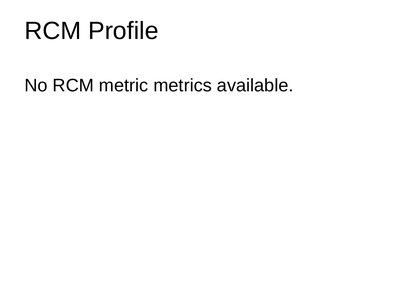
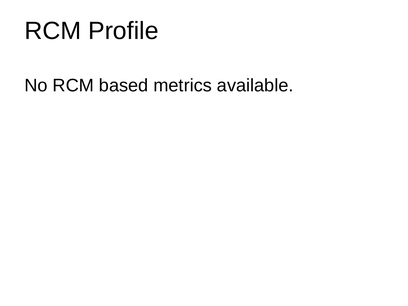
metric: metric -> based
